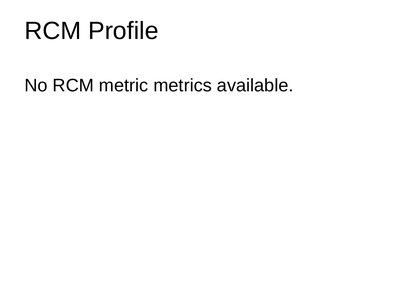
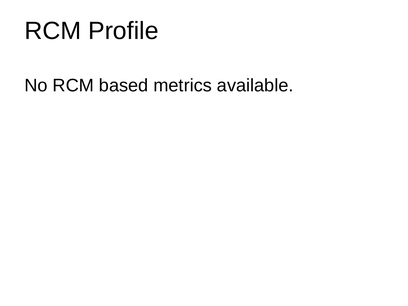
metric: metric -> based
